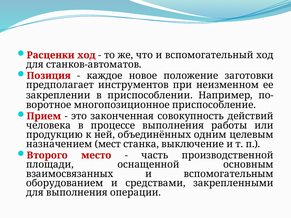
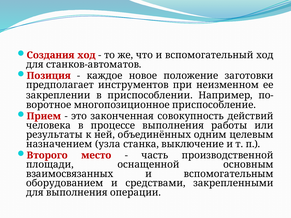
Расценки: Расценки -> Создания
продукцию: продукцию -> результаты
мест: мест -> узла
